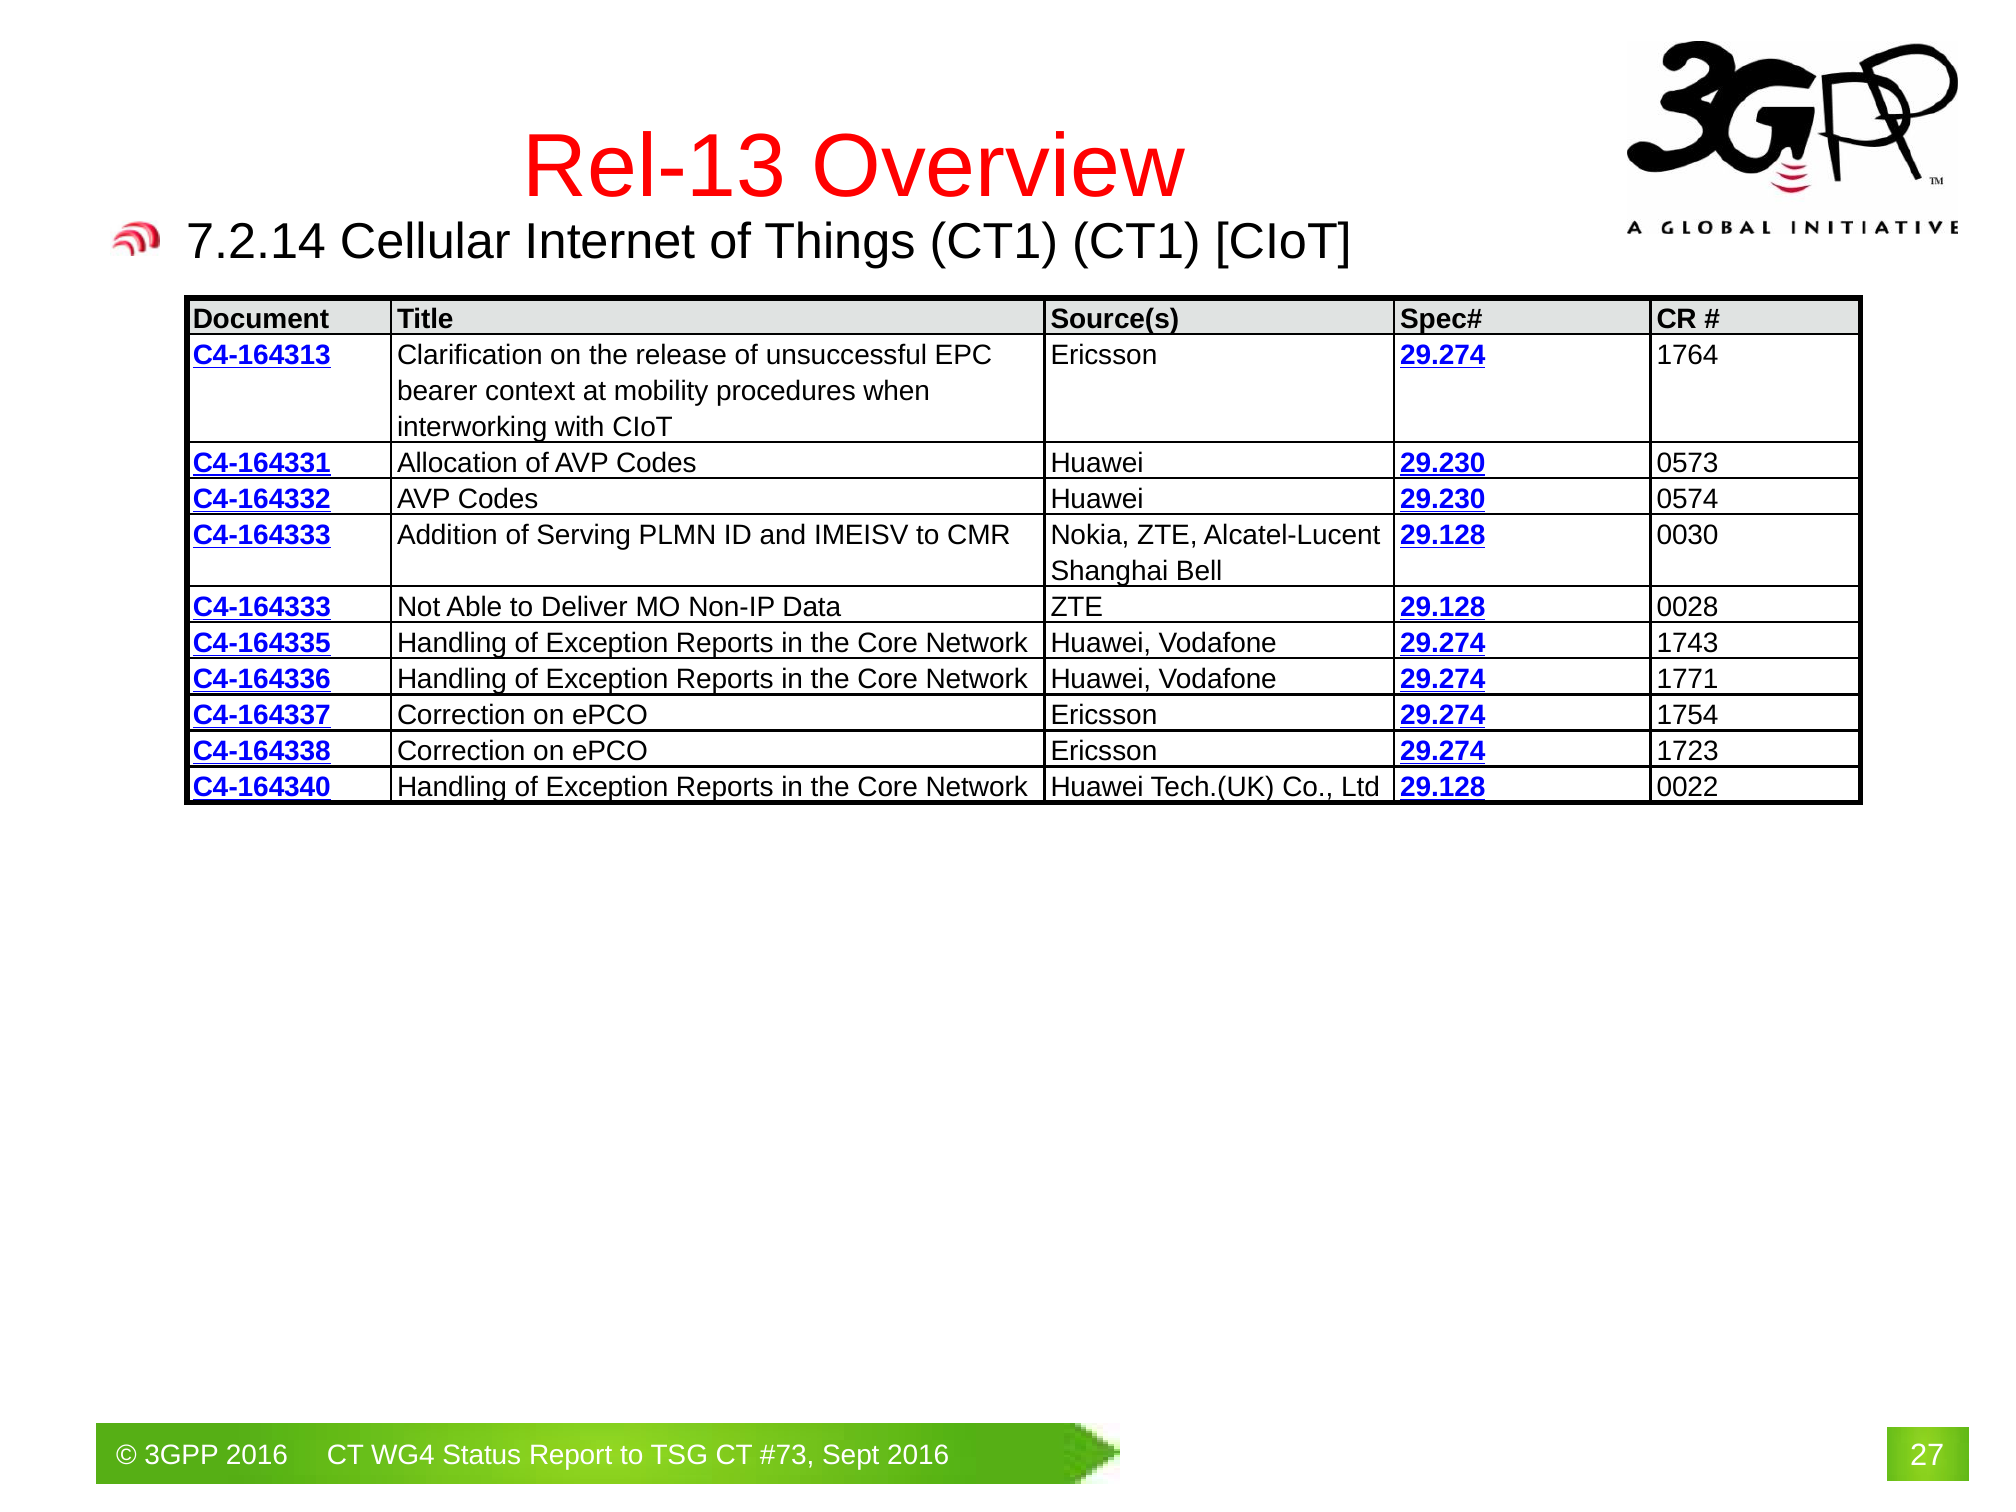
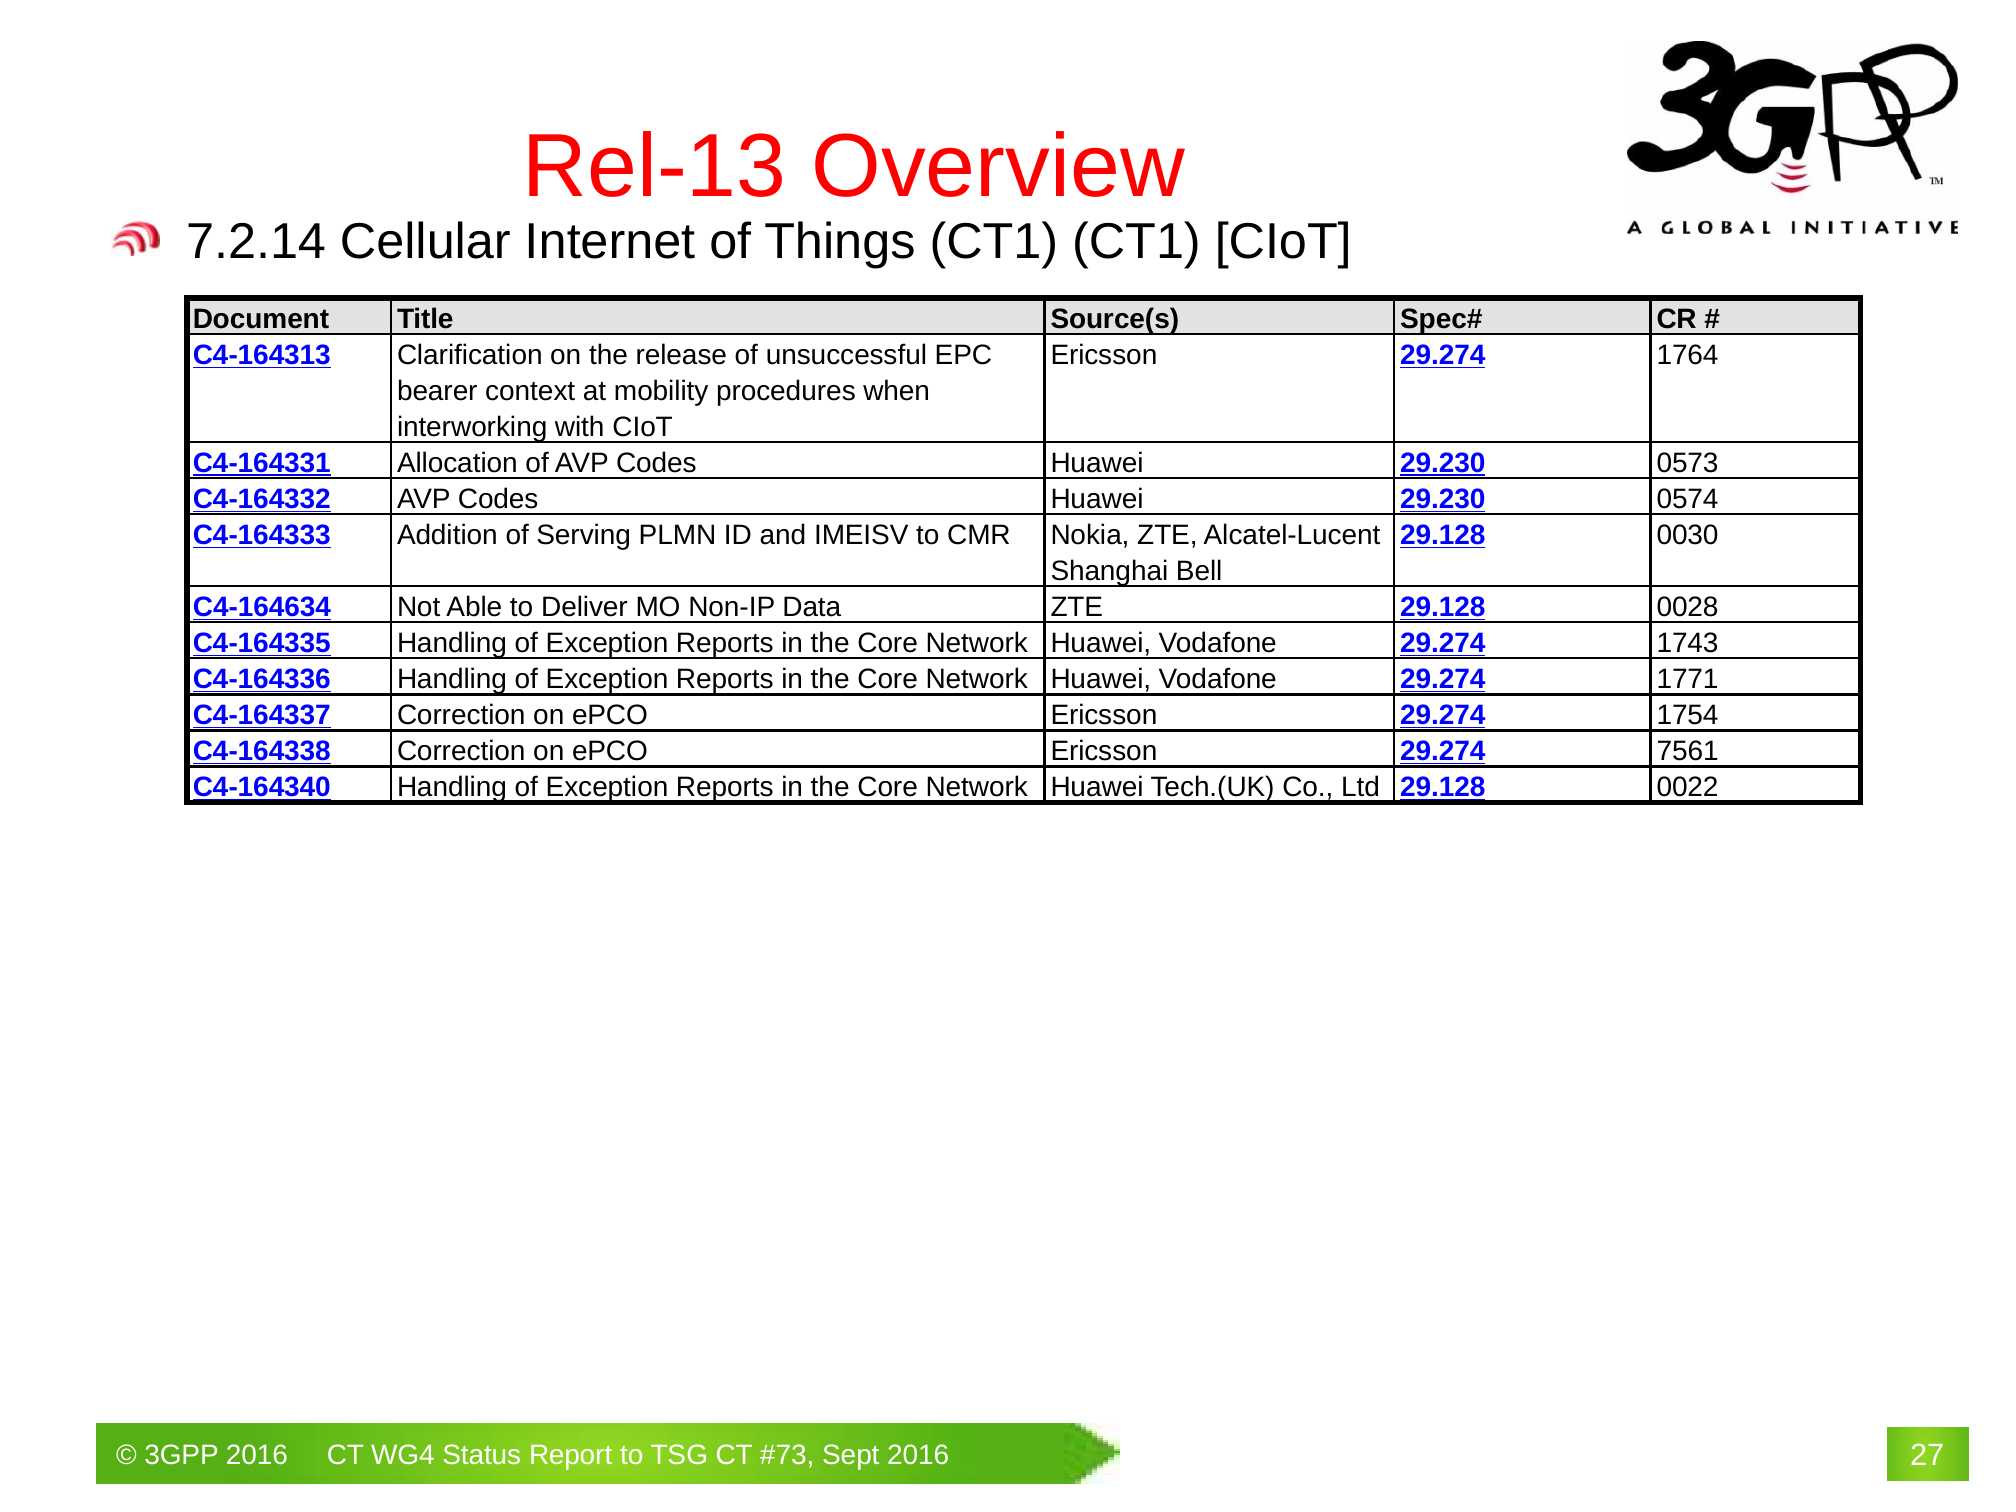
C4-164333 at (262, 607): C4-164333 -> C4-164634
1723: 1723 -> 7561
